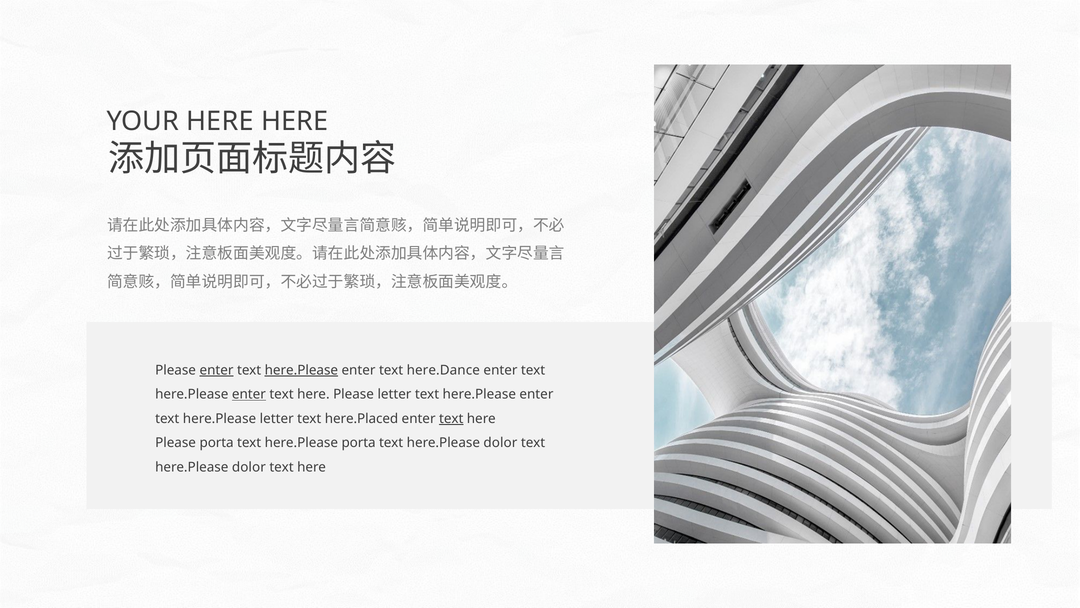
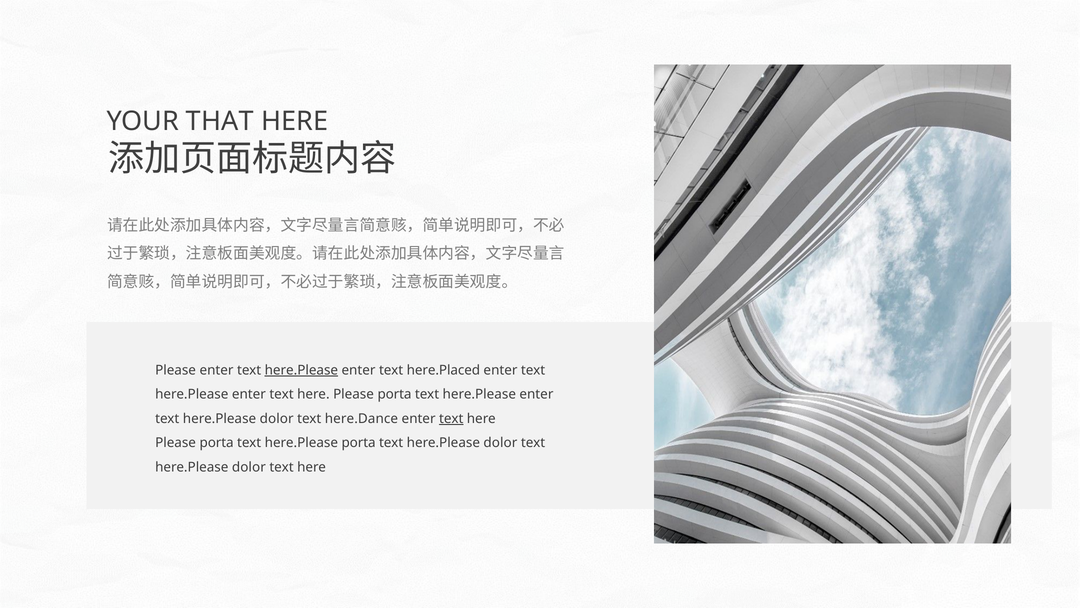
YOUR HERE: HERE -> THAT
enter at (217, 370) underline: present -> none
here.Dance: here.Dance -> here.Placed
enter at (249, 394) underline: present -> none
letter at (394, 394): letter -> porta
letter at (277, 418): letter -> dolor
here.Placed: here.Placed -> here.Dance
